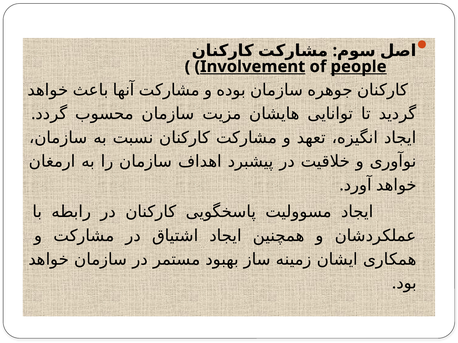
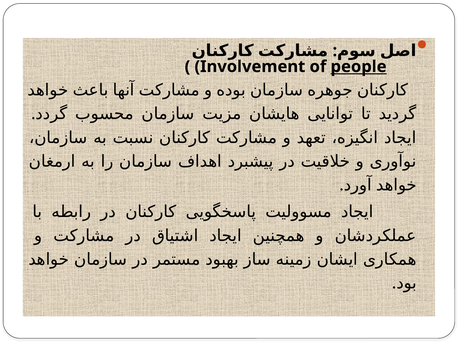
Involvement underline: present -> none
